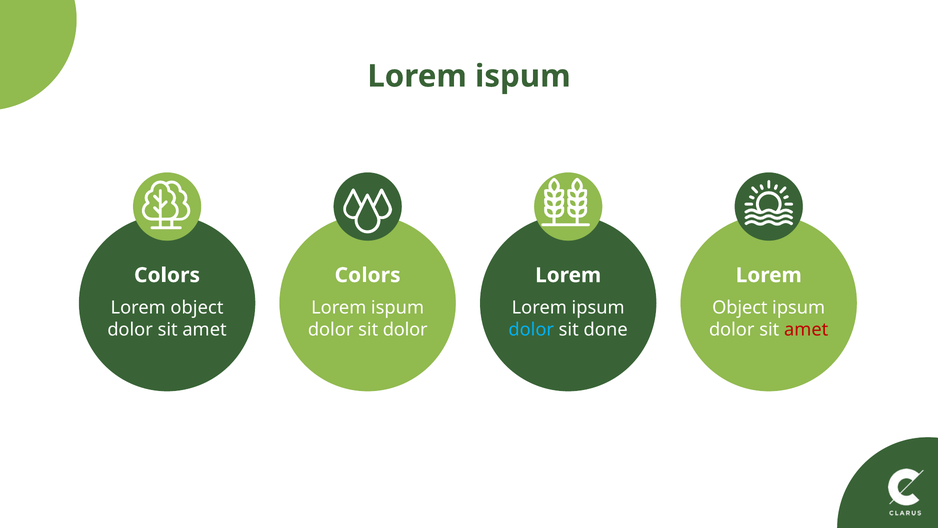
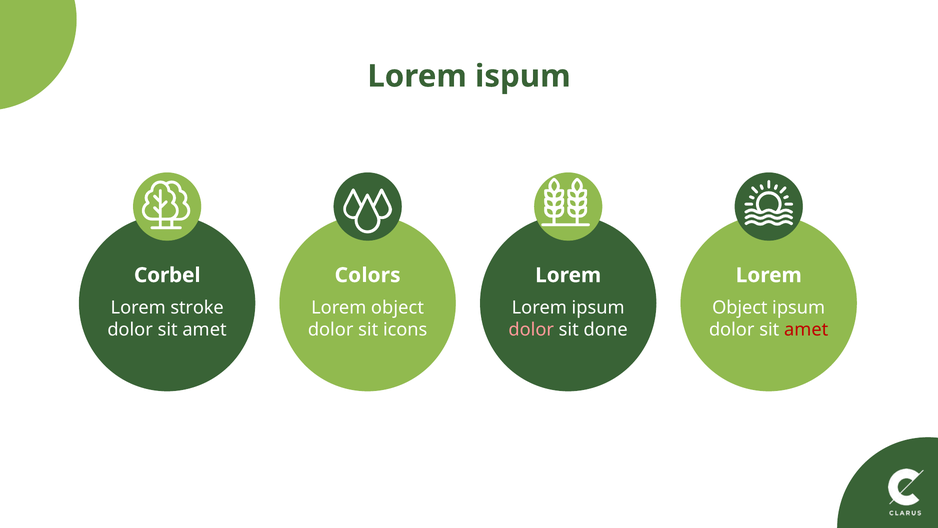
Colors at (167, 275): Colors -> Corbel
Lorem object: object -> stroke
ispum at (398, 307): ispum -> object
sit dolor: dolor -> icons
dolor at (531, 329) colour: light blue -> pink
